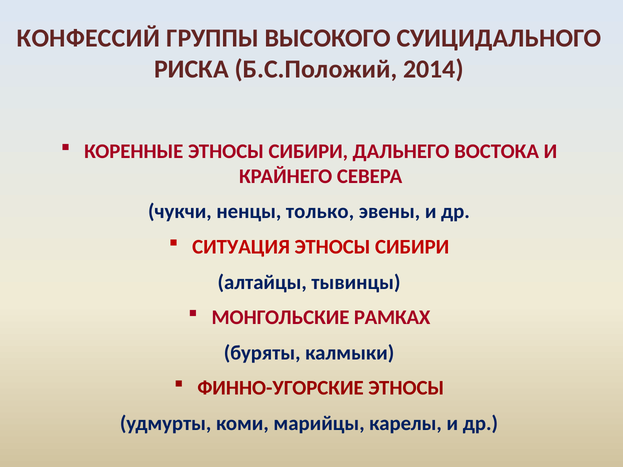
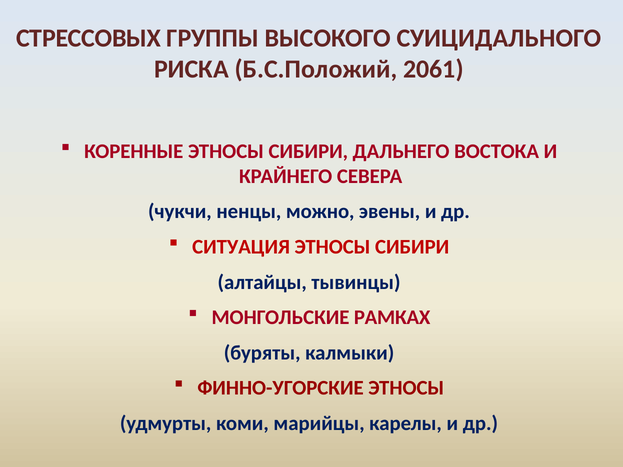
КОНФЕССИЙ: КОНФЕССИЙ -> СТРЕССОВЫХ
2014: 2014 -> 2061
только: только -> можно
